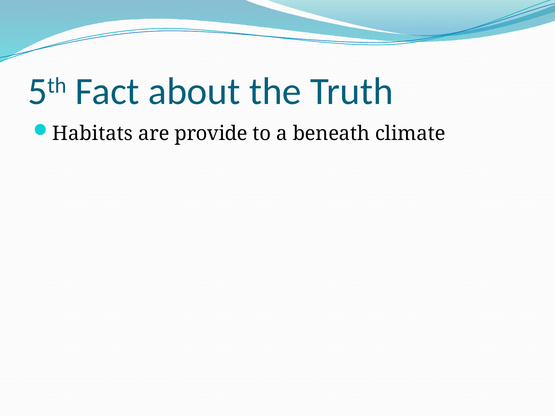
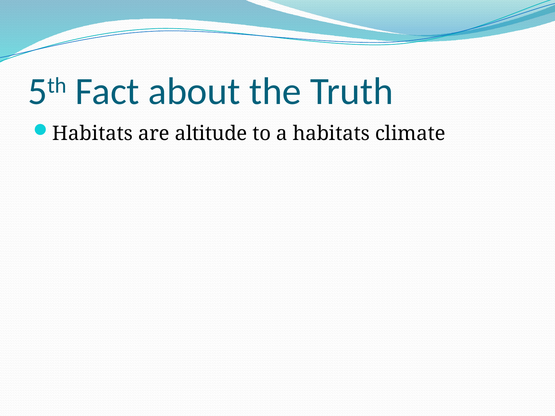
provide: provide -> altitude
a beneath: beneath -> habitats
